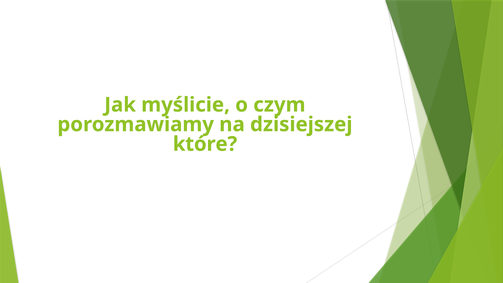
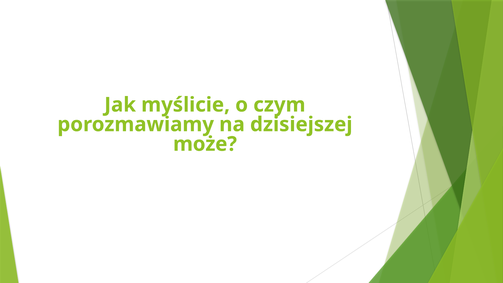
które: które -> może
